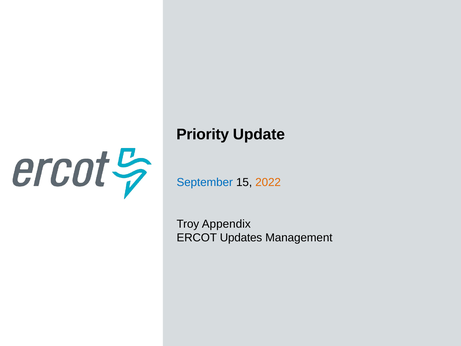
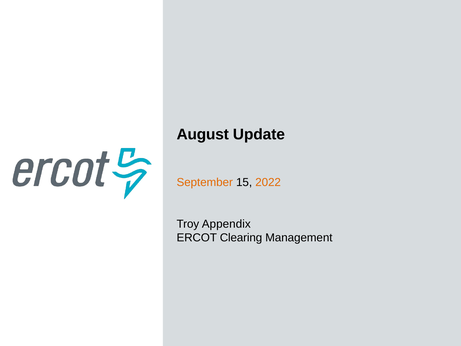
Priority: Priority -> August
September colour: blue -> orange
Updates: Updates -> Clearing
